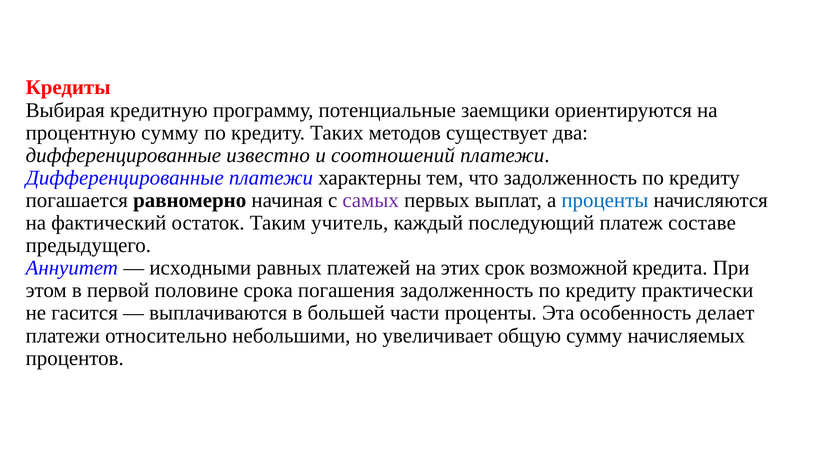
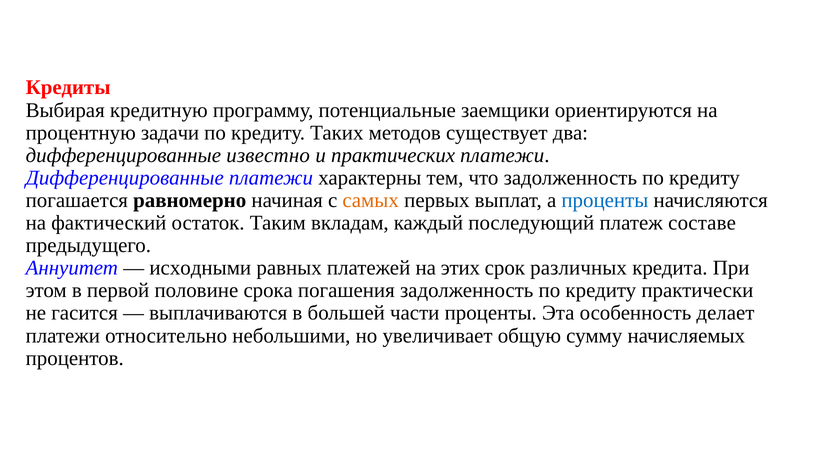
процентную сумму: сумму -> задачи
соотношений: соотношений -> практических
самых colour: purple -> orange
учитель: учитель -> вкладам
возможной: возможной -> различных
